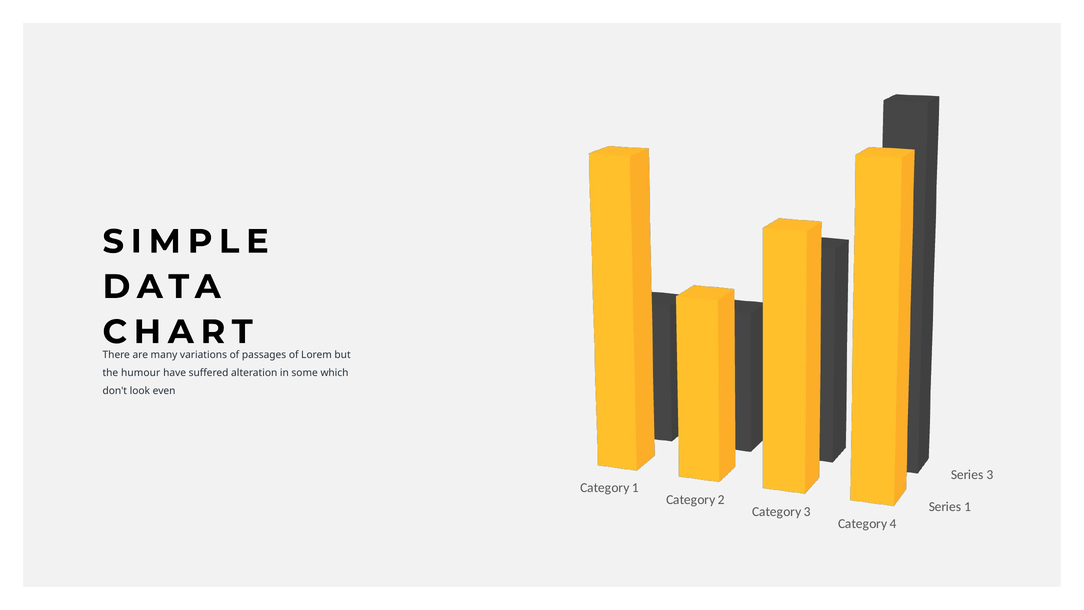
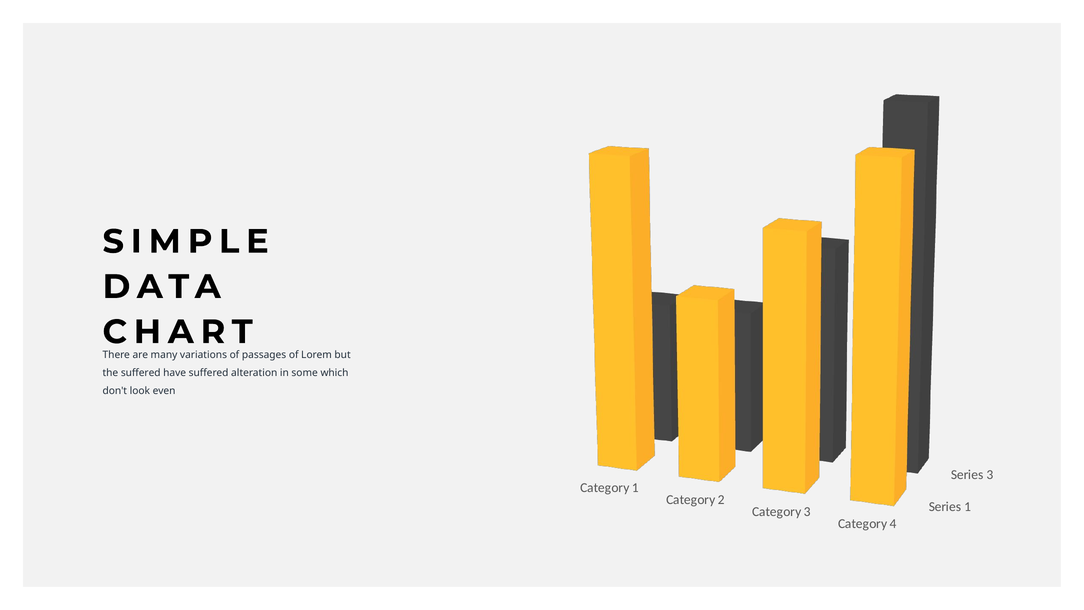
the humour: humour -> suffered
